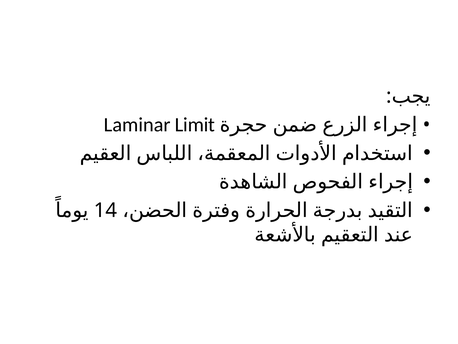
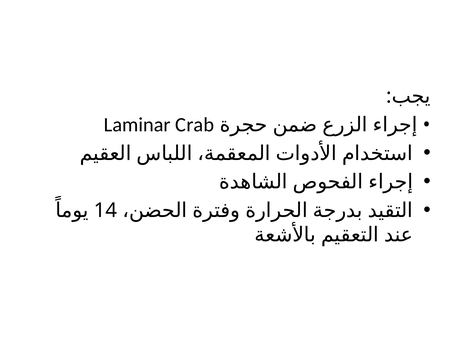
Limit: Limit -> Crab
